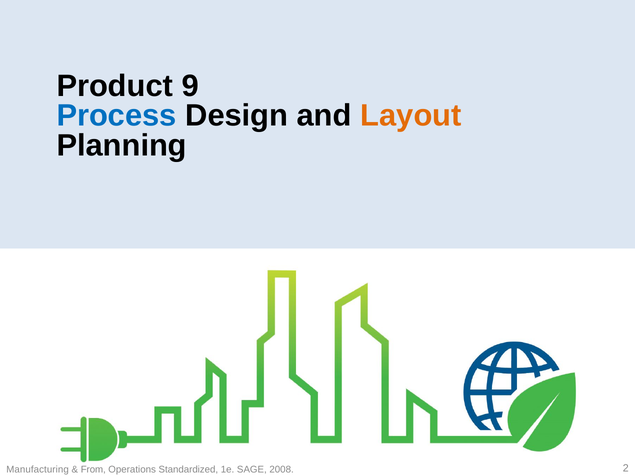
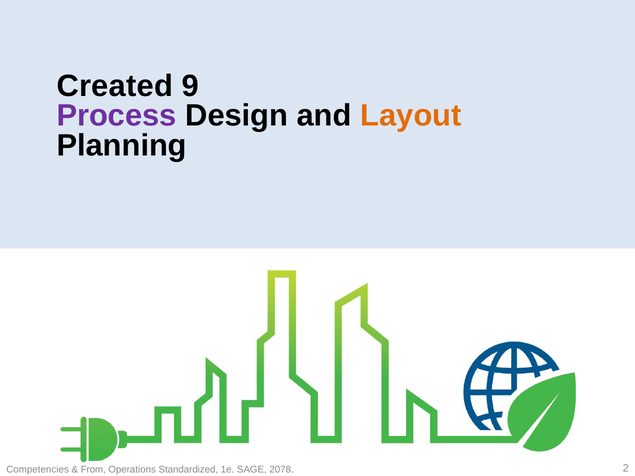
Product: Product -> Created
Process colour: blue -> purple
Manufacturing: Manufacturing -> Competencies
2008: 2008 -> 2078
